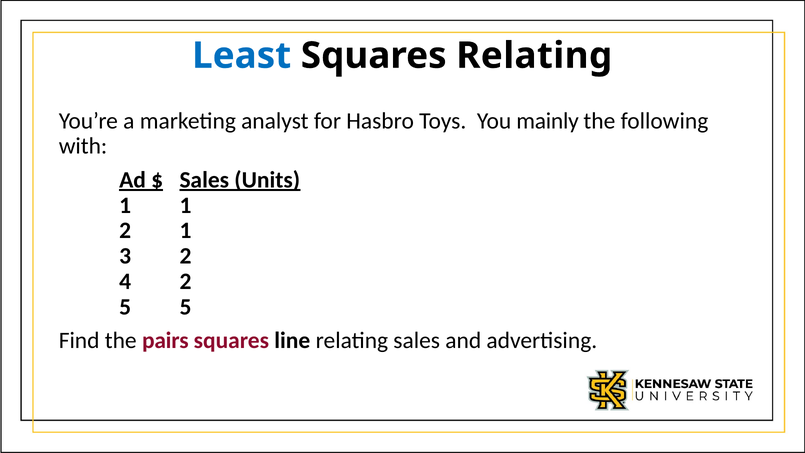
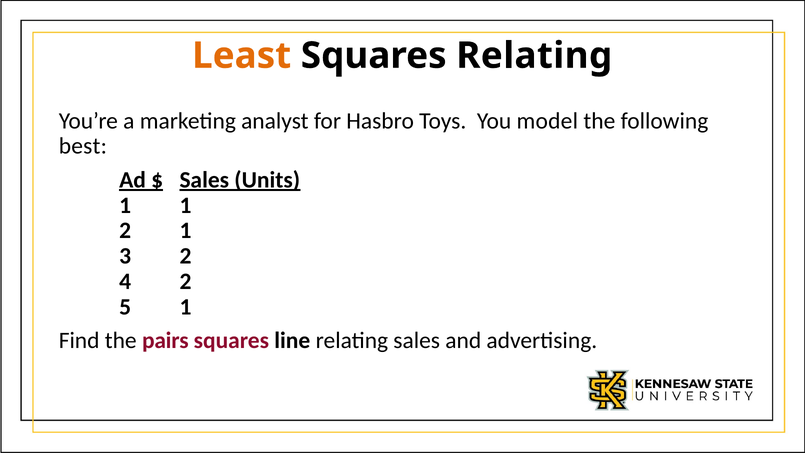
Least colour: blue -> orange
mainly: mainly -> model
with: with -> best
5 5: 5 -> 1
